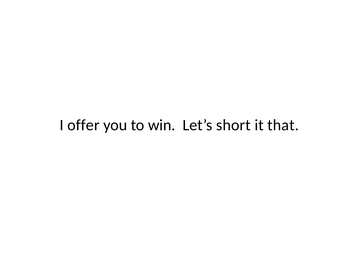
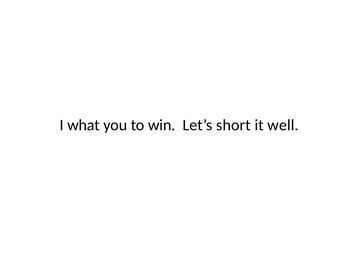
offer: offer -> what
that: that -> well
